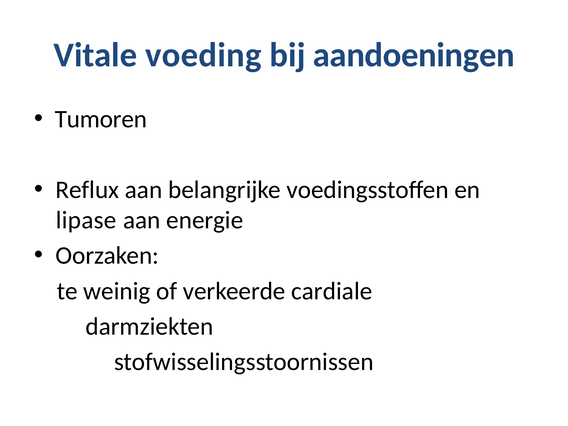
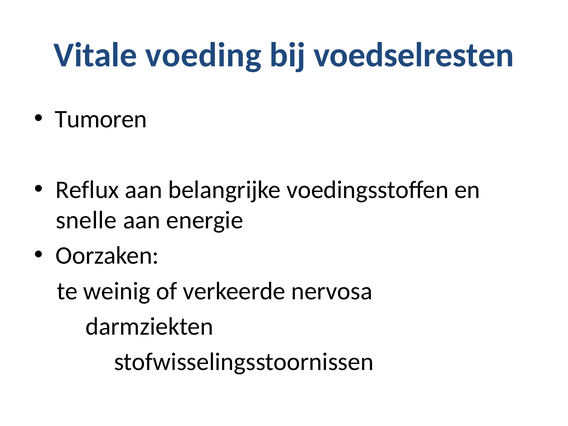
aandoeningen: aandoeningen -> voedselresten
lipase: lipase -> snelle
cardiale: cardiale -> nervosa
